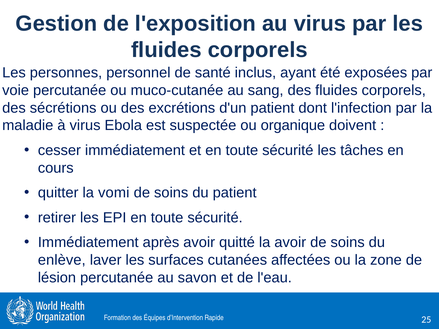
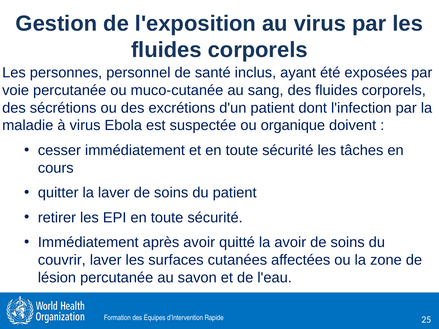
la vomi: vomi -> laver
enlève: enlève -> couvrir
